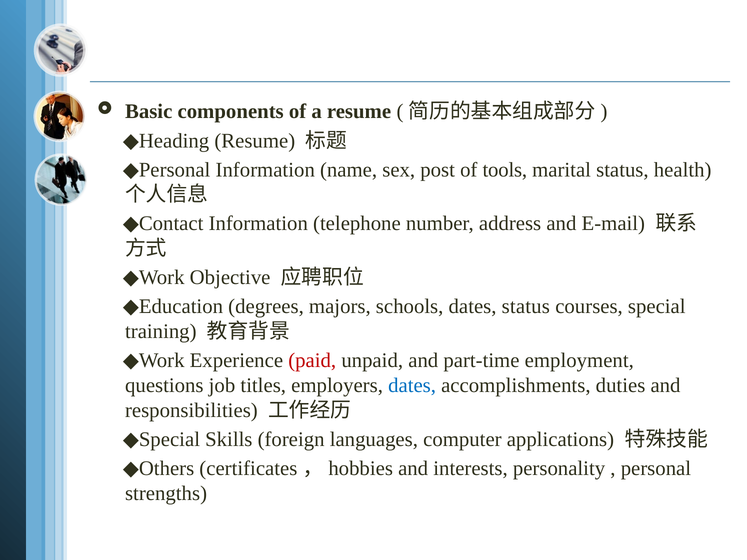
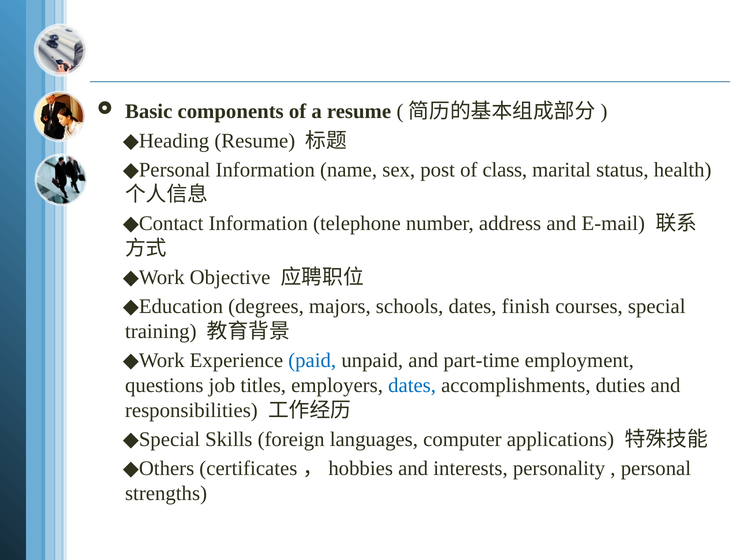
tools: tools -> class
dates status: status -> finish
paid colour: red -> blue
